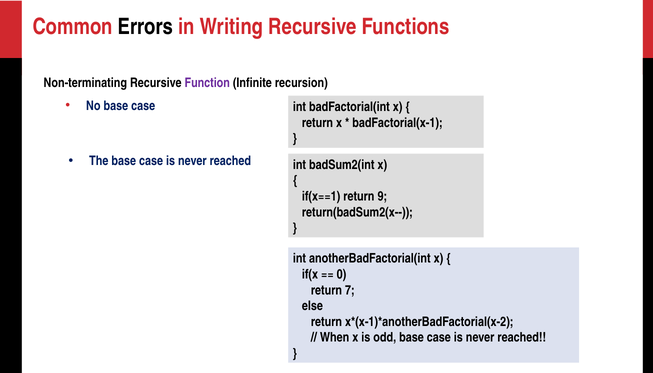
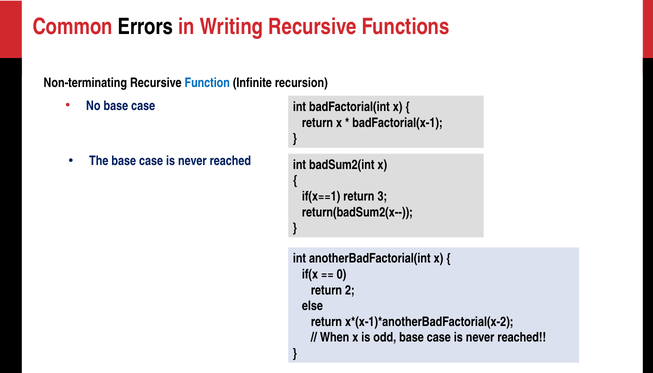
Function colour: purple -> blue
9: 9 -> 3
7: 7 -> 2
